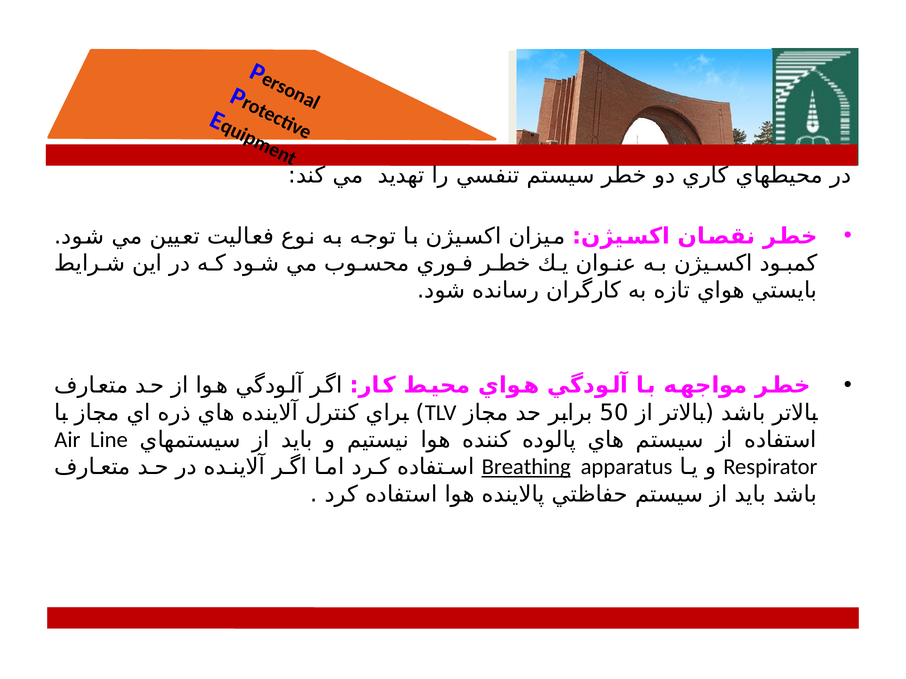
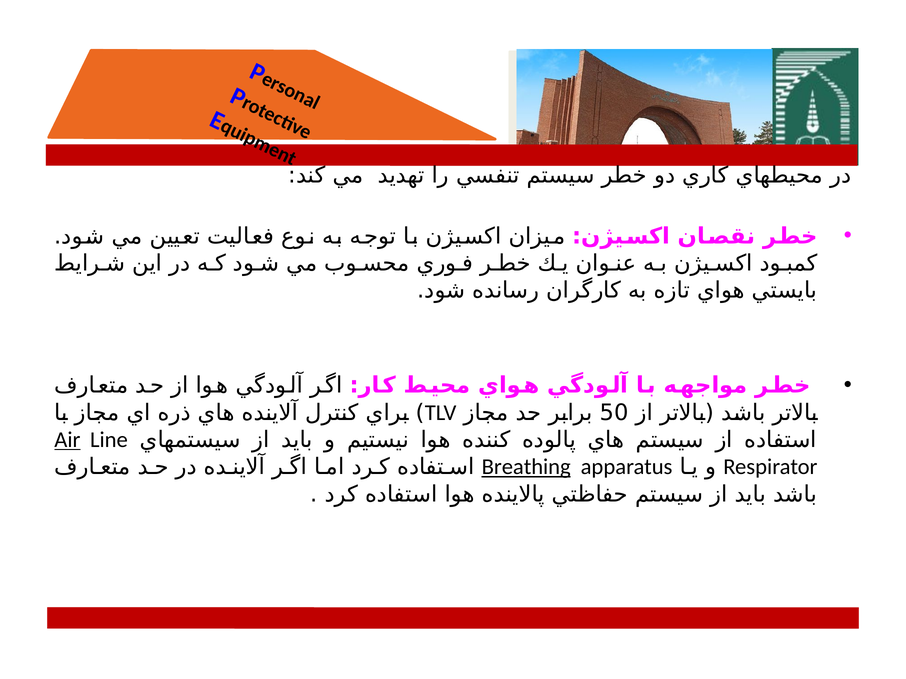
Air underline: none -> present
